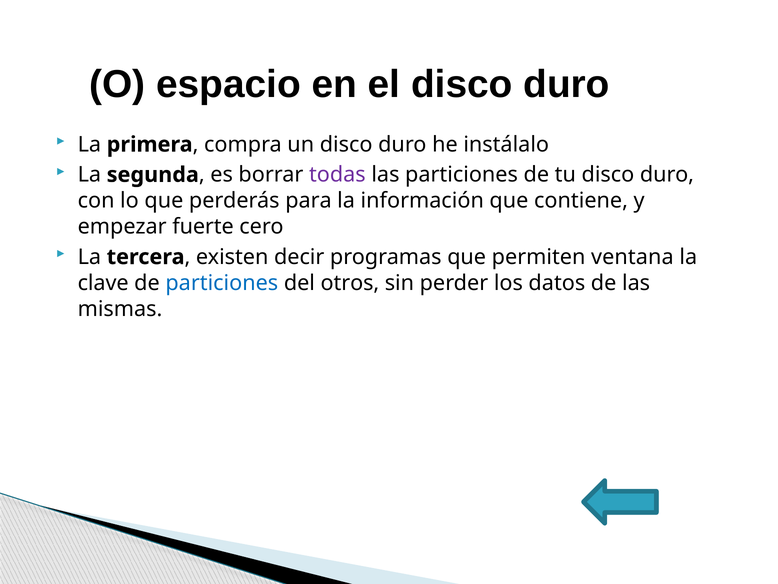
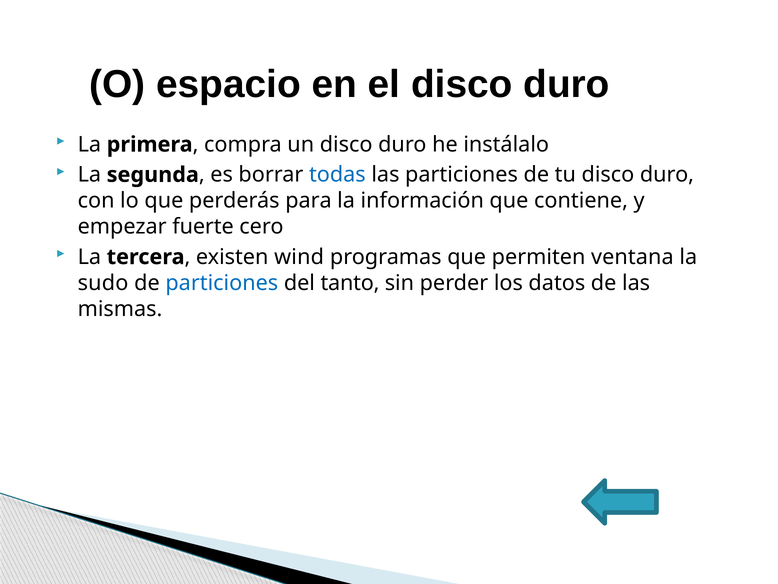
todas colour: purple -> blue
decir: decir -> wind
clave: clave -> sudo
otros: otros -> tanto
